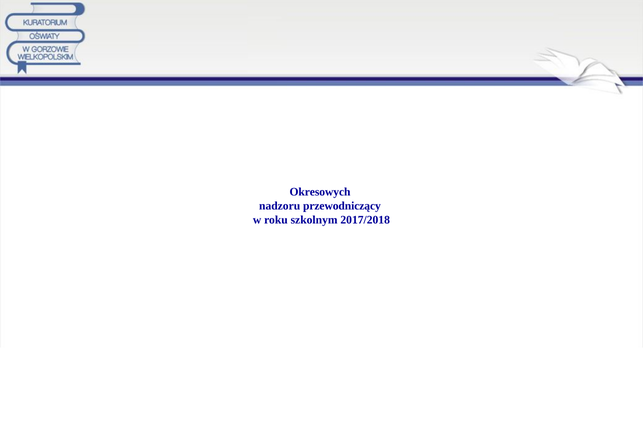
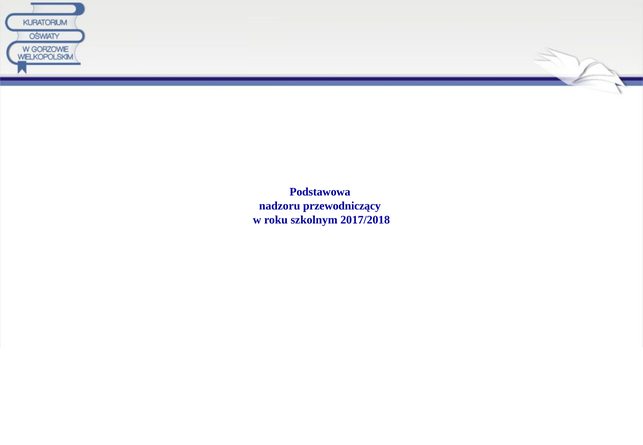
Okresowych: Okresowych -> Podstawowa
